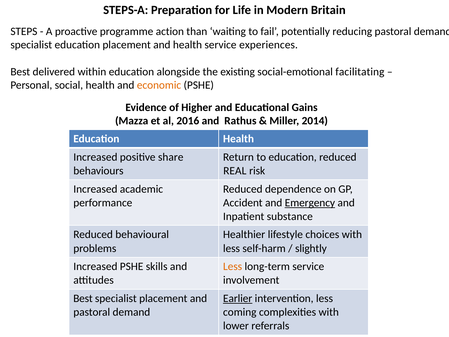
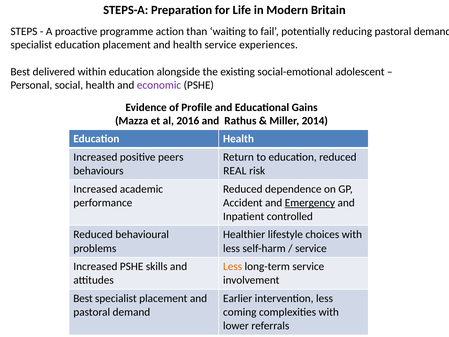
facilitating: facilitating -> adolescent
economic colour: orange -> purple
Higher: Higher -> Profile
share: share -> peers
substance: substance -> controlled
slightly at (311, 248): slightly -> service
Earlier underline: present -> none
